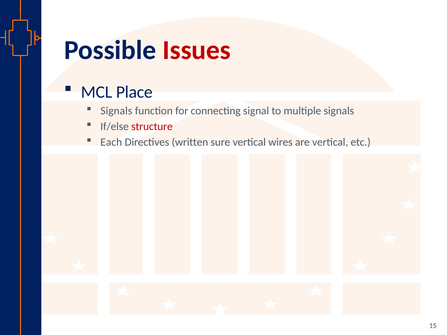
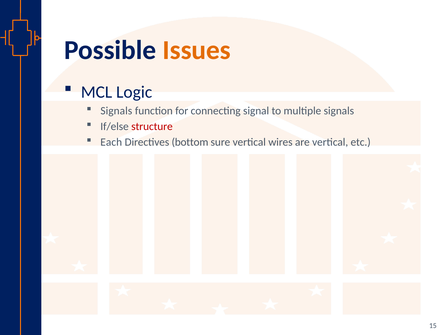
Issues colour: red -> orange
Place: Place -> Logic
written: written -> bottom
